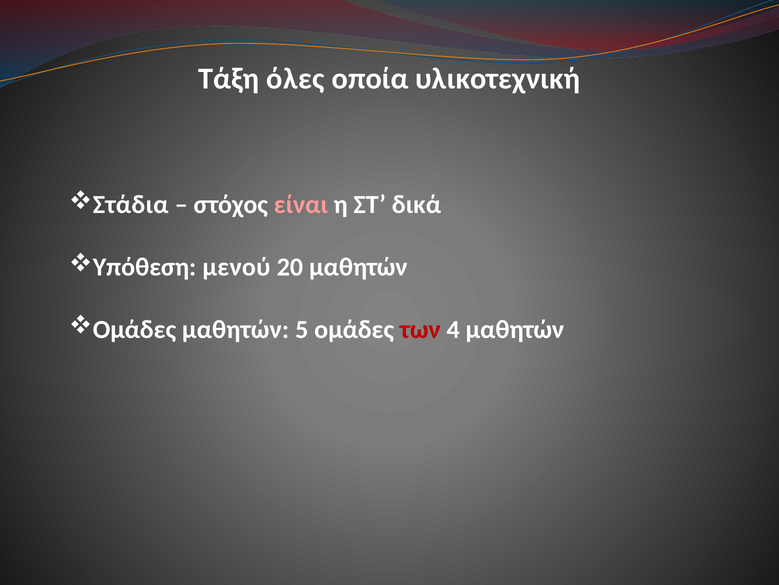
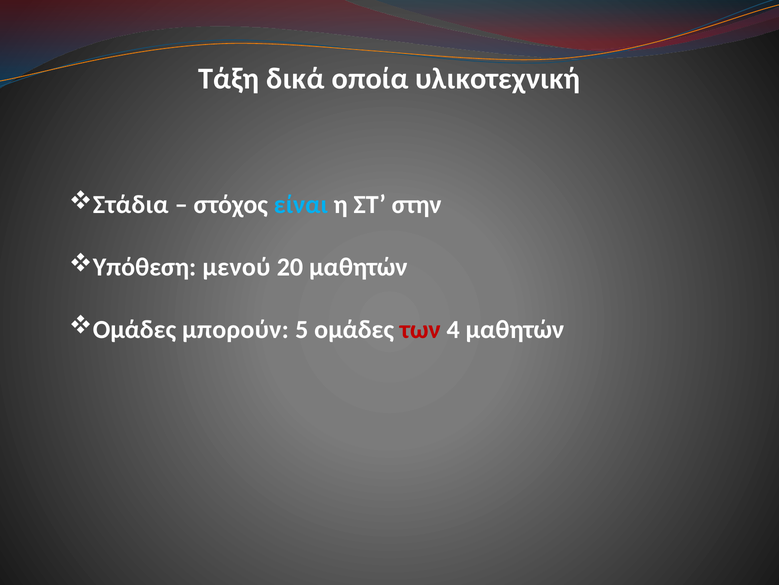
όλες: όλες -> δικά
είναι colour: pink -> light blue
δικά: δικά -> στην
Ομάδες μαθητών: μαθητών -> μπορούν
